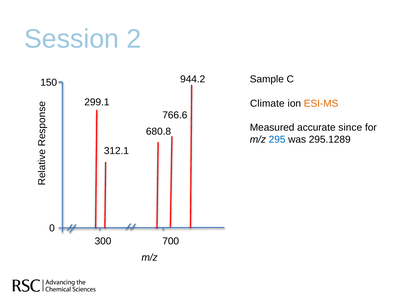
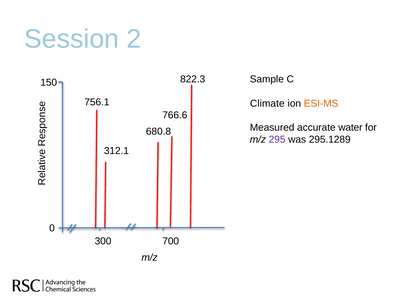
944.2: 944.2 -> 822.3
299.1: 299.1 -> 756.1
since: since -> water
295 colour: blue -> purple
